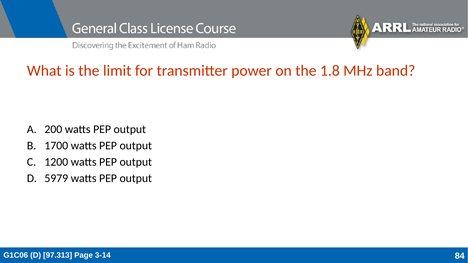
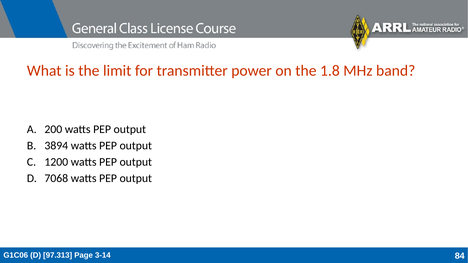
1700: 1700 -> 3894
5979: 5979 -> 7068
